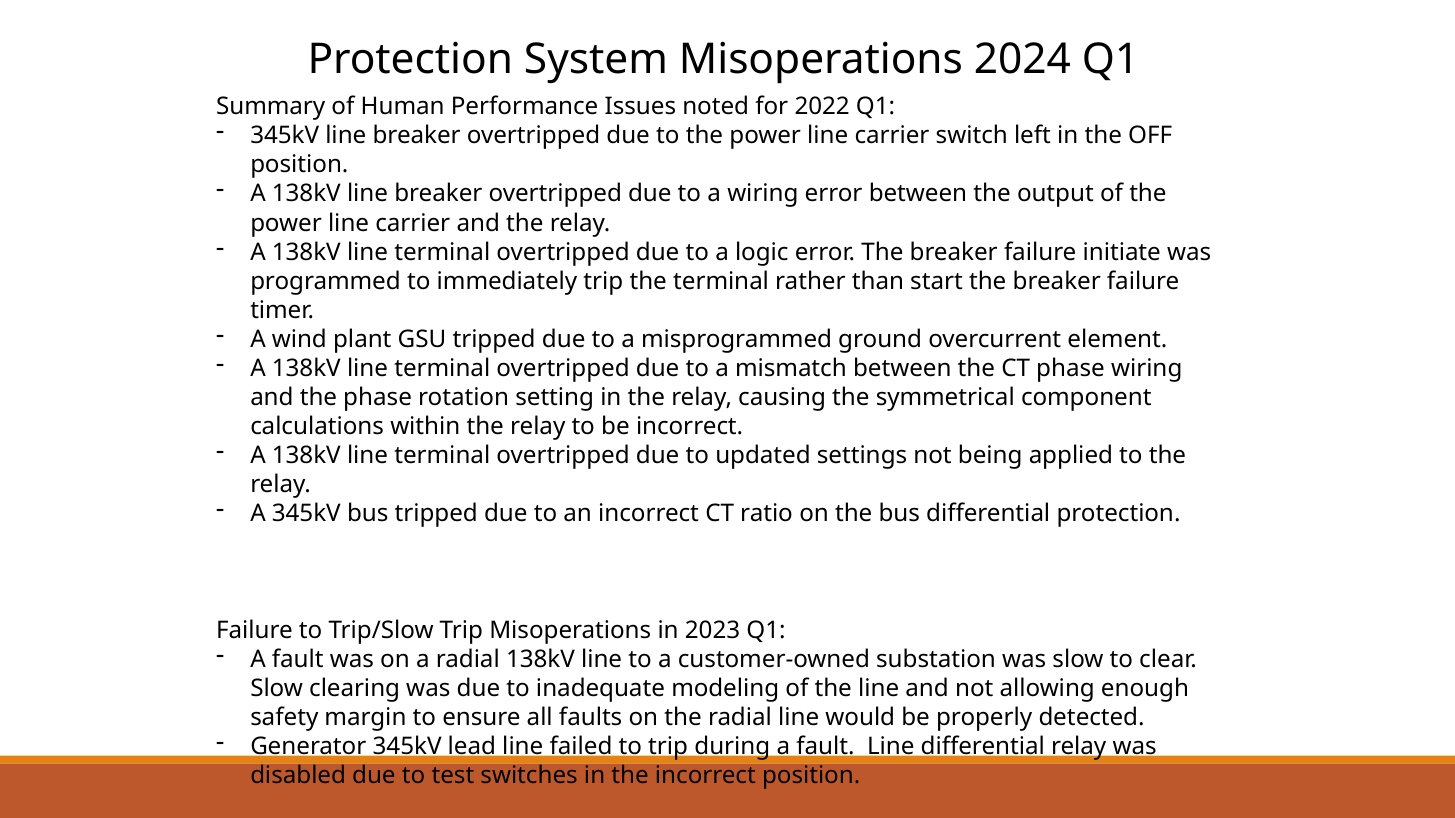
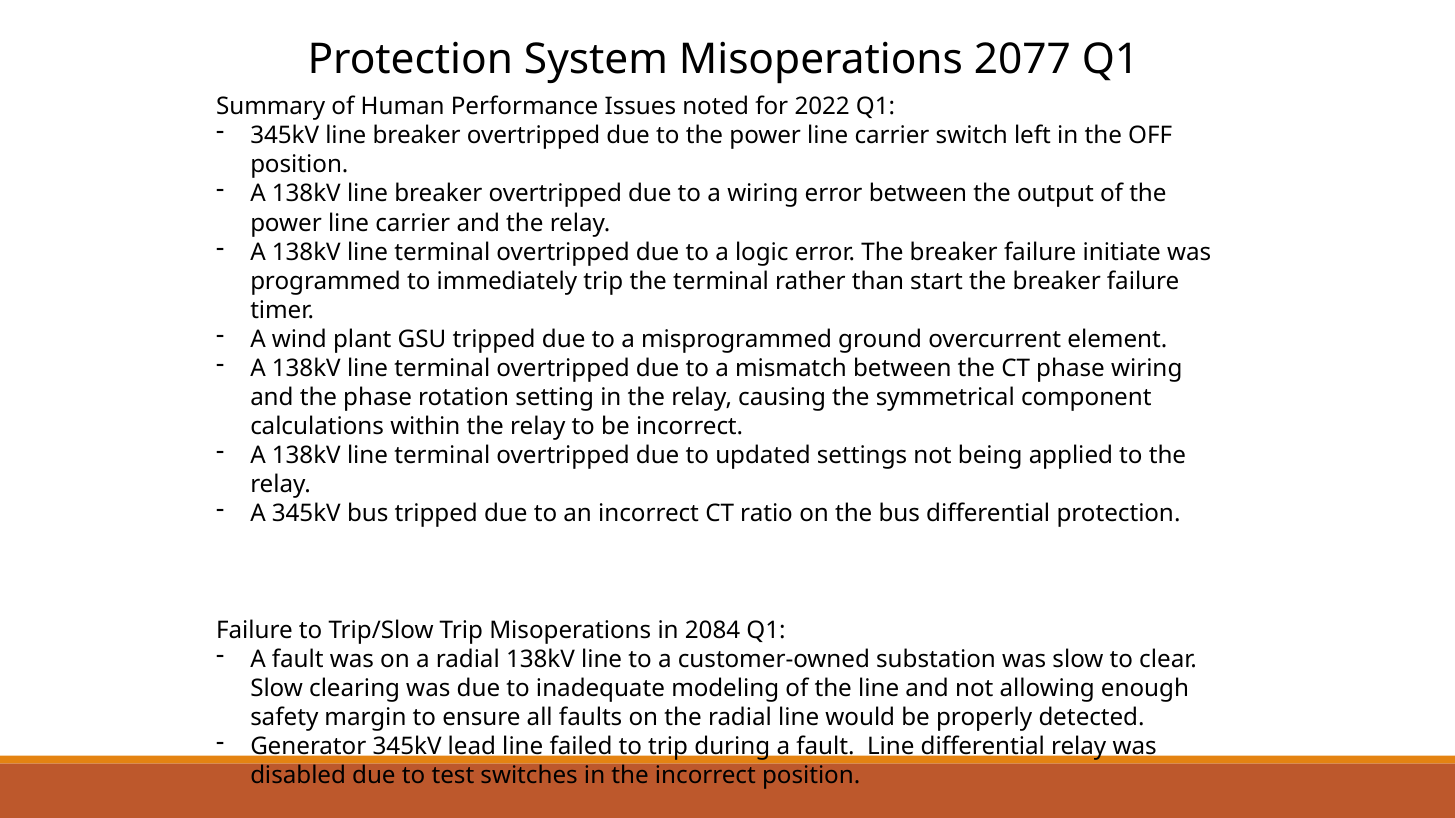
2024: 2024 -> 2077
2023: 2023 -> 2084
